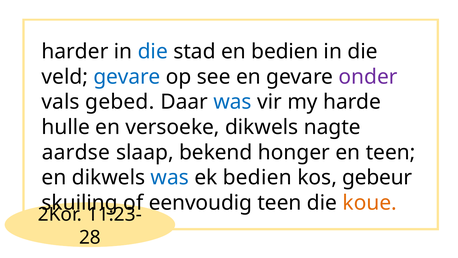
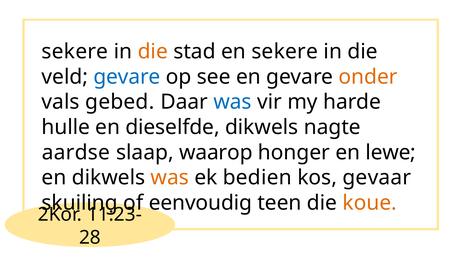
harder at (75, 51): harder -> sekere
die at (153, 51) colour: blue -> orange
en bedien: bedien -> sekere
onder colour: purple -> orange
versoeke: versoeke -> dieselfde
bekend: bekend -> waarop
en teen: teen -> lewe
was at (170, 177) colour: blue -> orange
gebeur: gebeur -> gevaar
